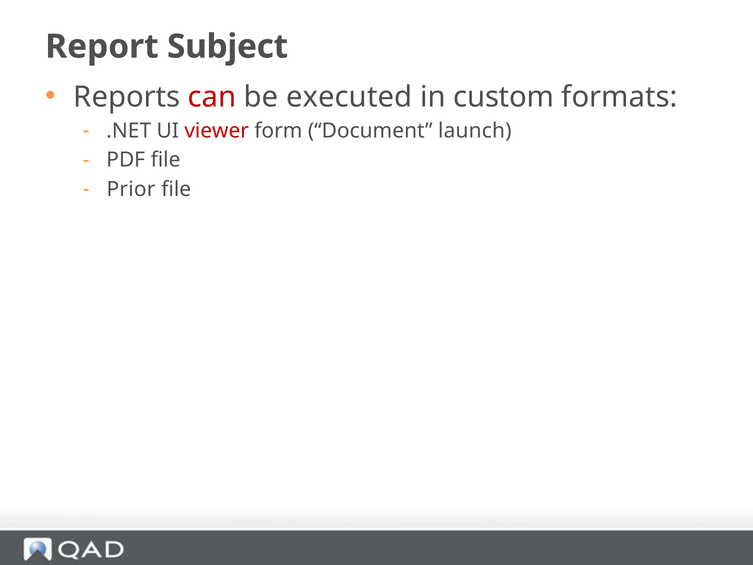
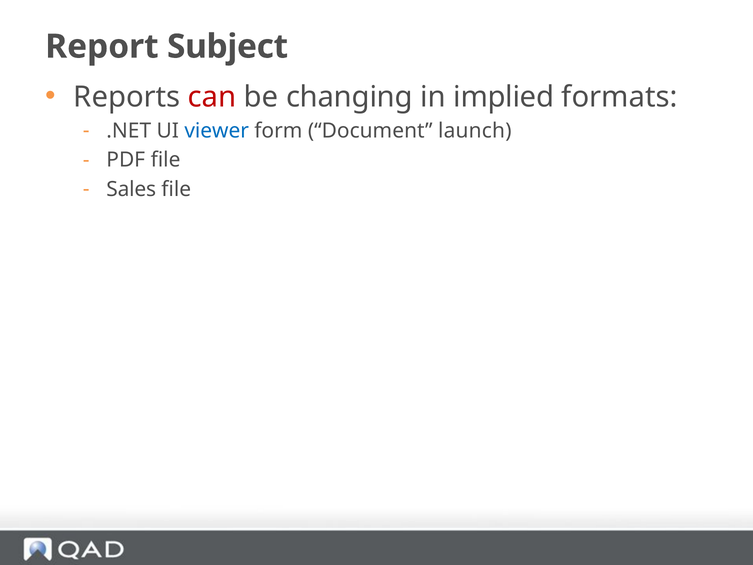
executed: executed -> changing
custom: custom -> implied
viewer colour: red -> blue
Prior: Prior -> Sales
